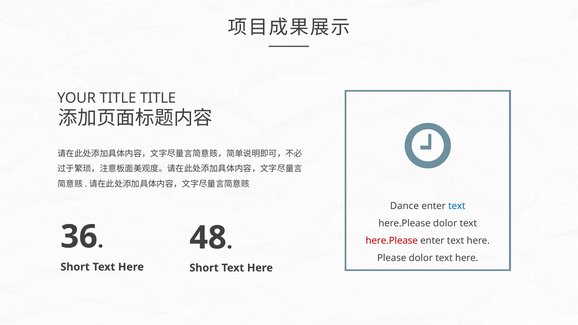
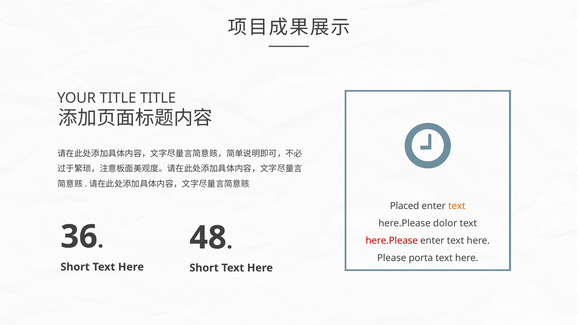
Dance: Dance -> Placed
text at (457, 206) colour: blue -> orange
Please dolor: dolor -> porta
